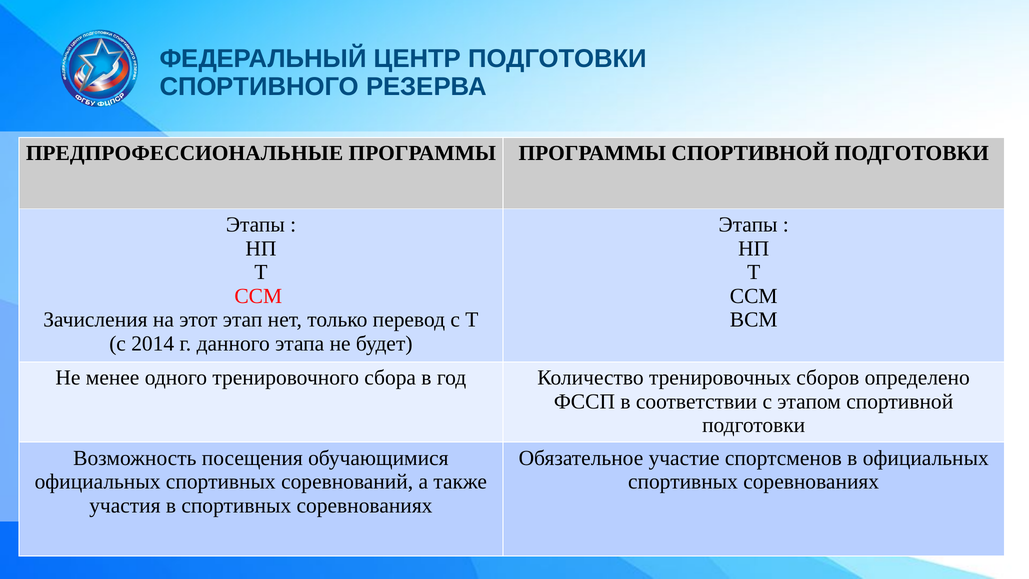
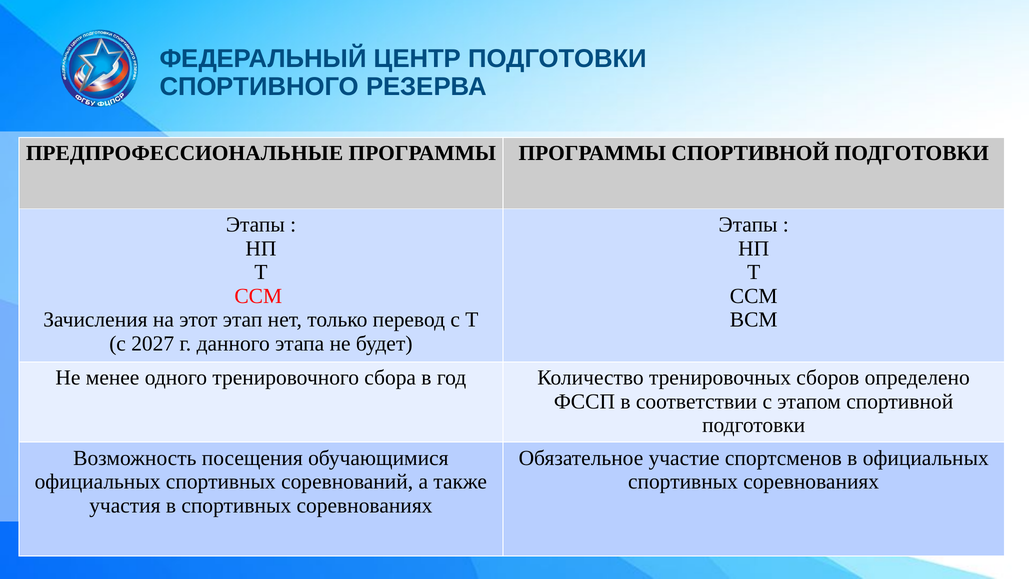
2014: 2014 -> 2027
